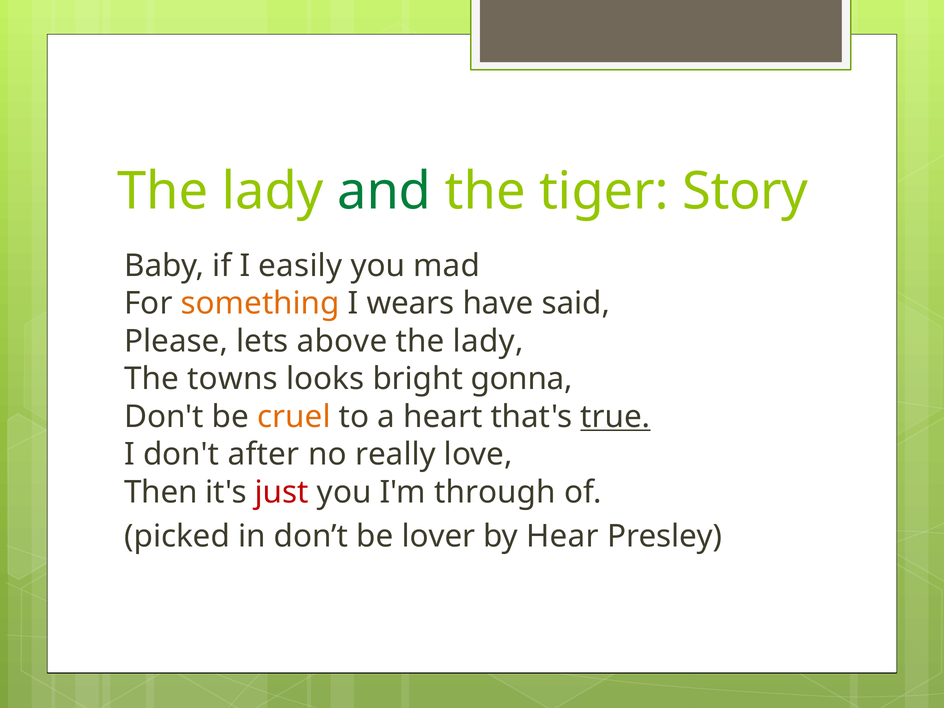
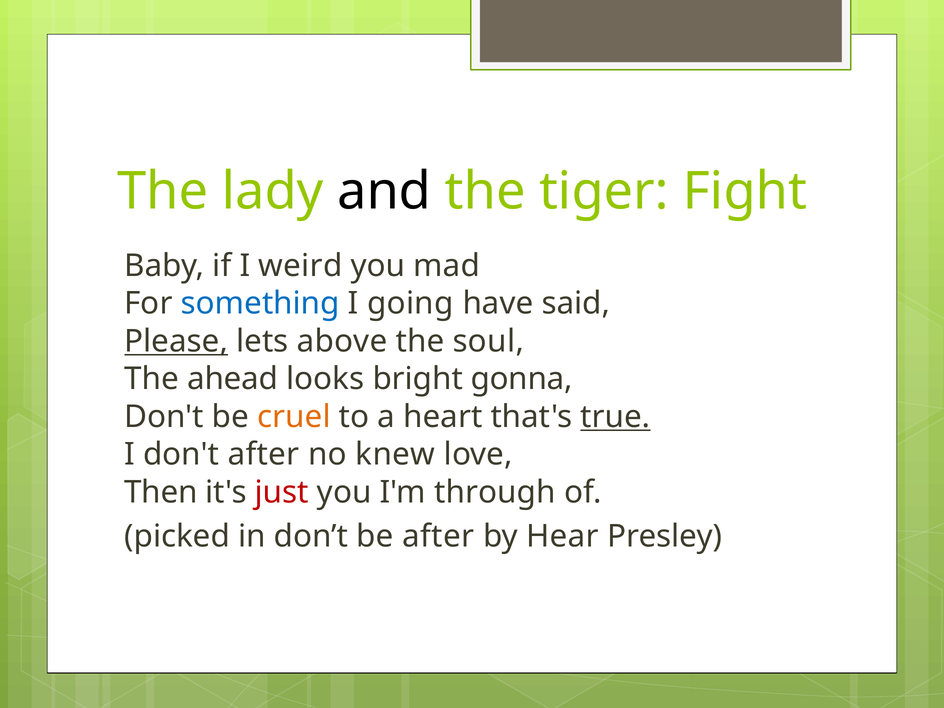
and colour: green -> black
Story: Story -> Fight
easily: easily -> weird
something colour: orange -> blue
wears: wears -> going
Please underline: none -> present
lady at (488, 341): lady -> soul
towns: towns -> ahead
really: really -> knew
be lover: lover -> after
